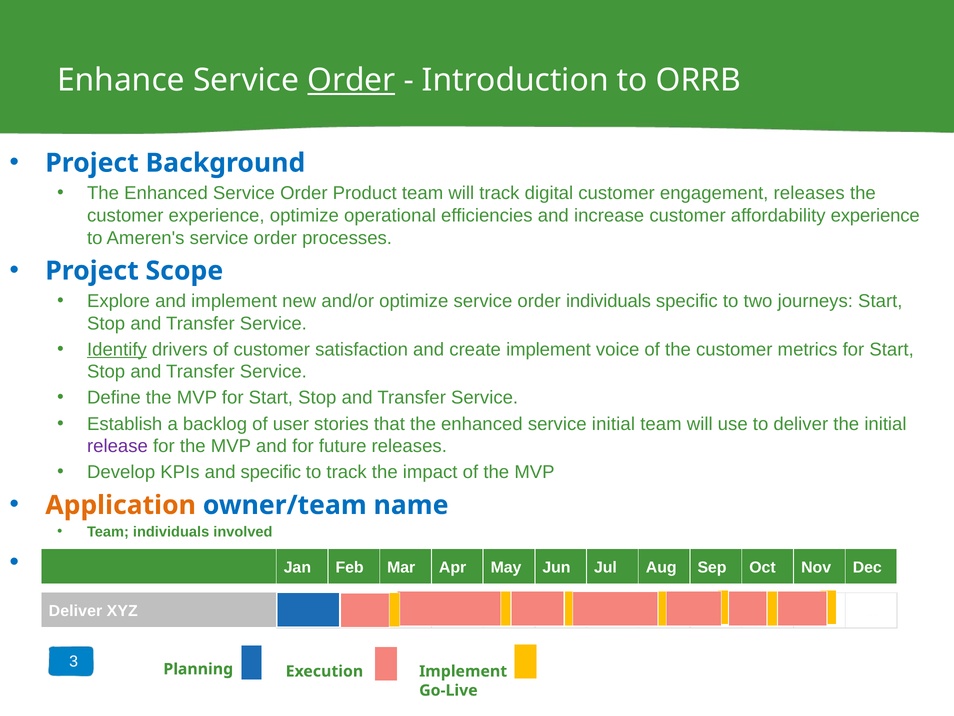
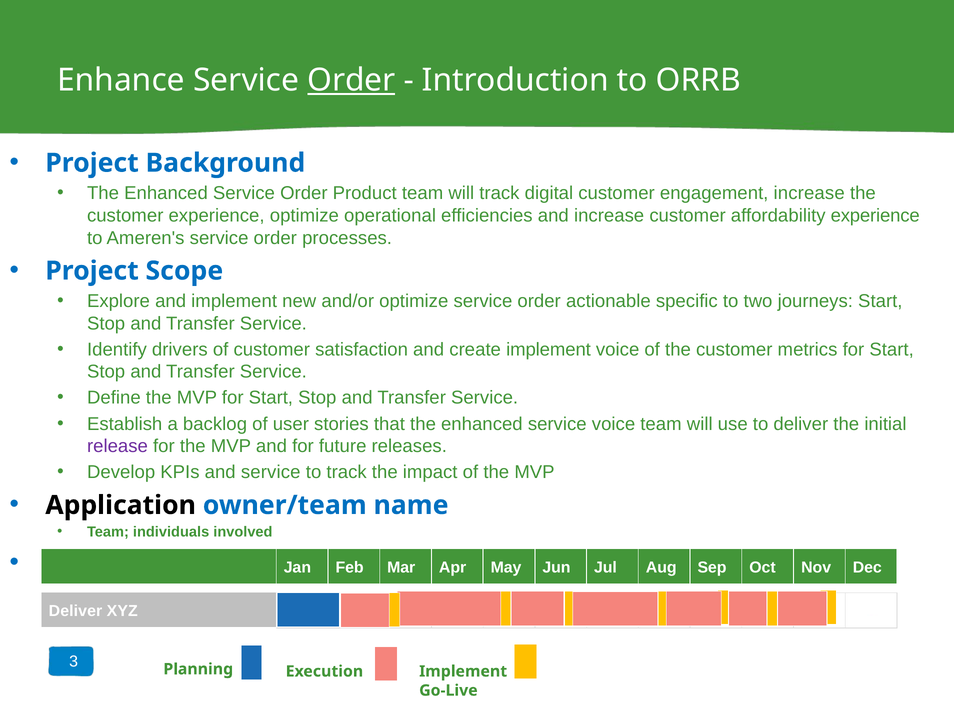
engagement releases: releases -> increase
order individuals: individuals -> actionable
Identify underline: present -> none
service initial: initial -> voice
and specific: specific -> service
Application colour: orange -> black
